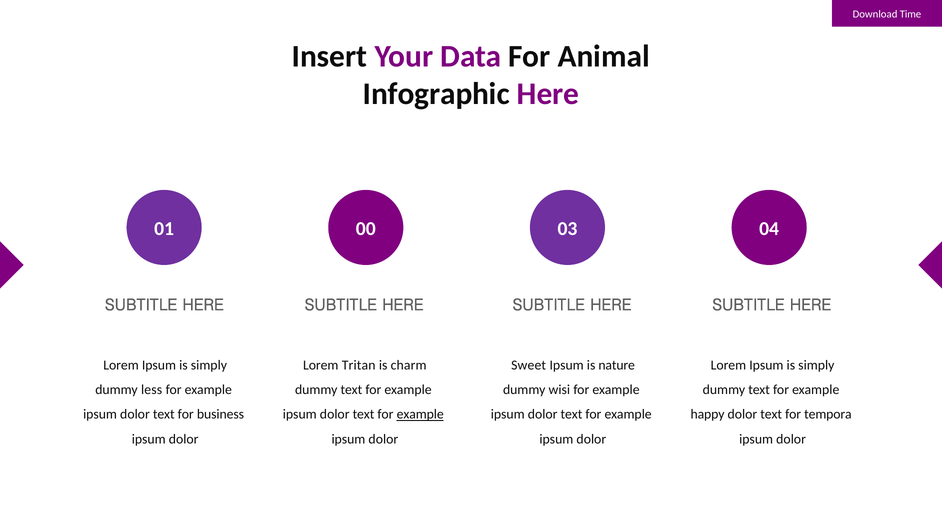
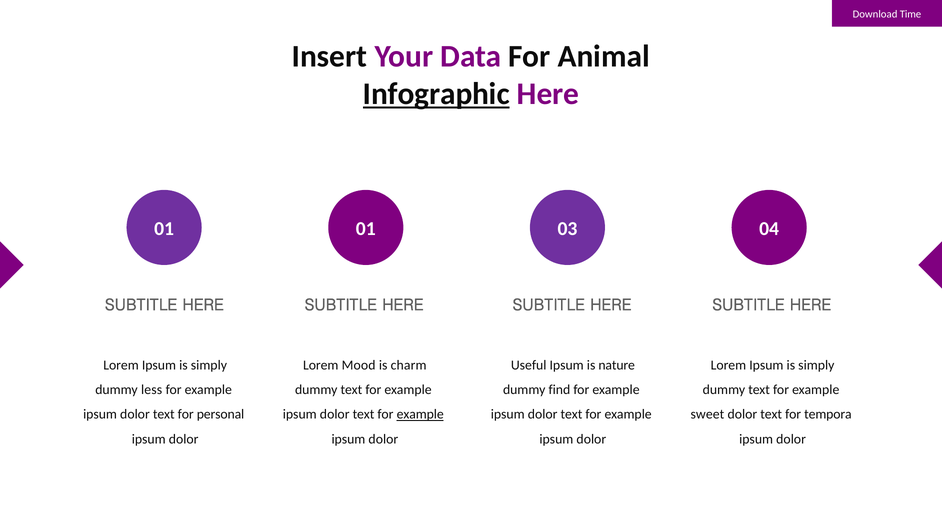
Infographic underline: none -> present
01 00: 00 -> 01
Tritan: Tritan -> Mood
Sweet: Sweet -> Useful
wisi: wisi -> find
business: business -> personal
happy: happy -> sweet
